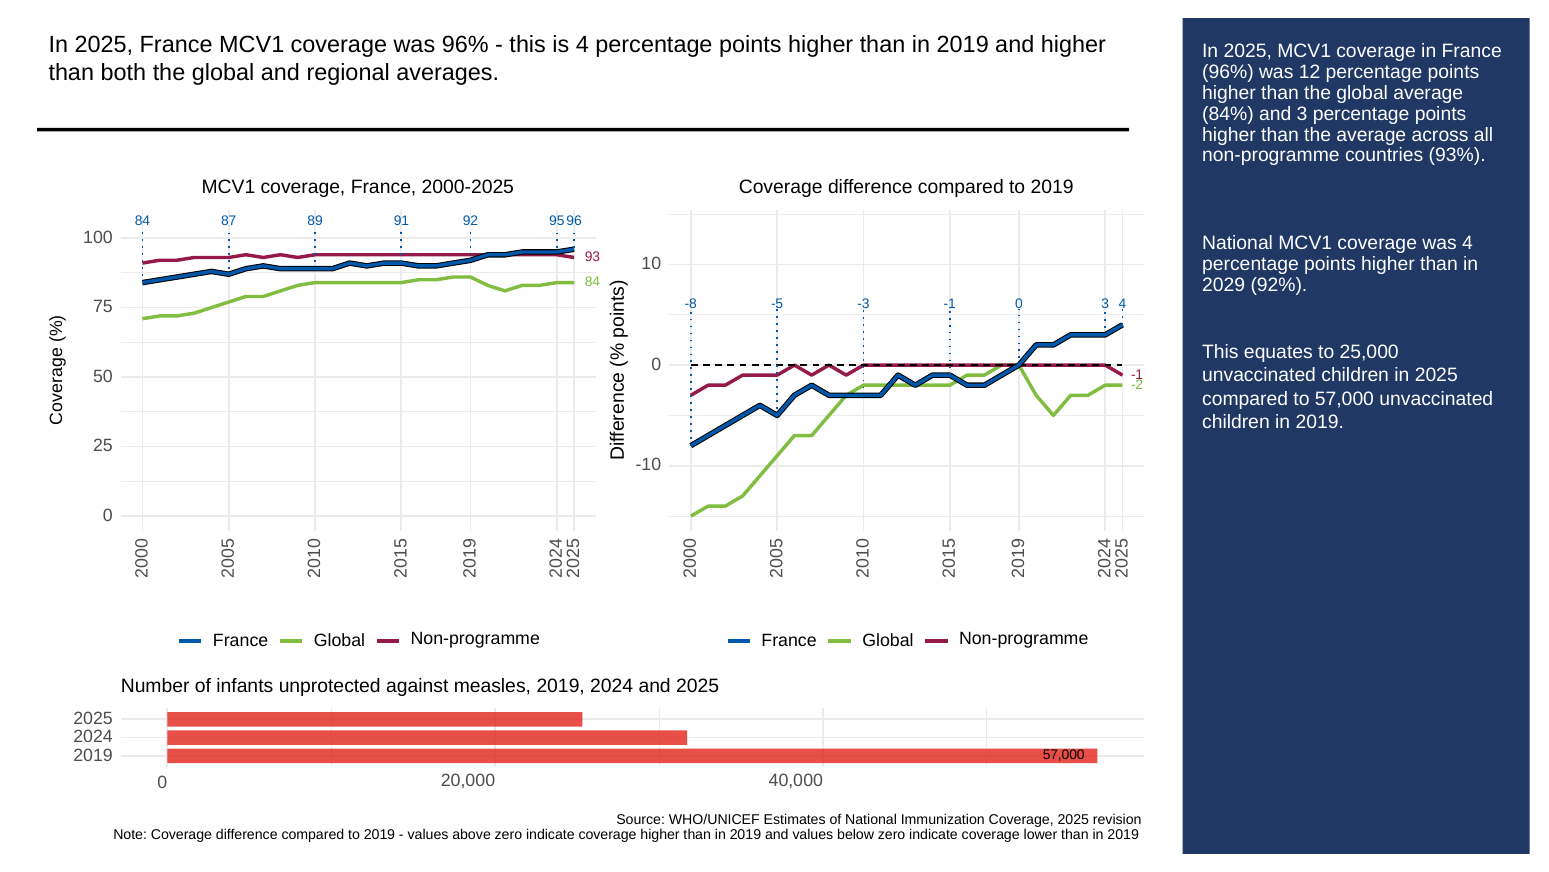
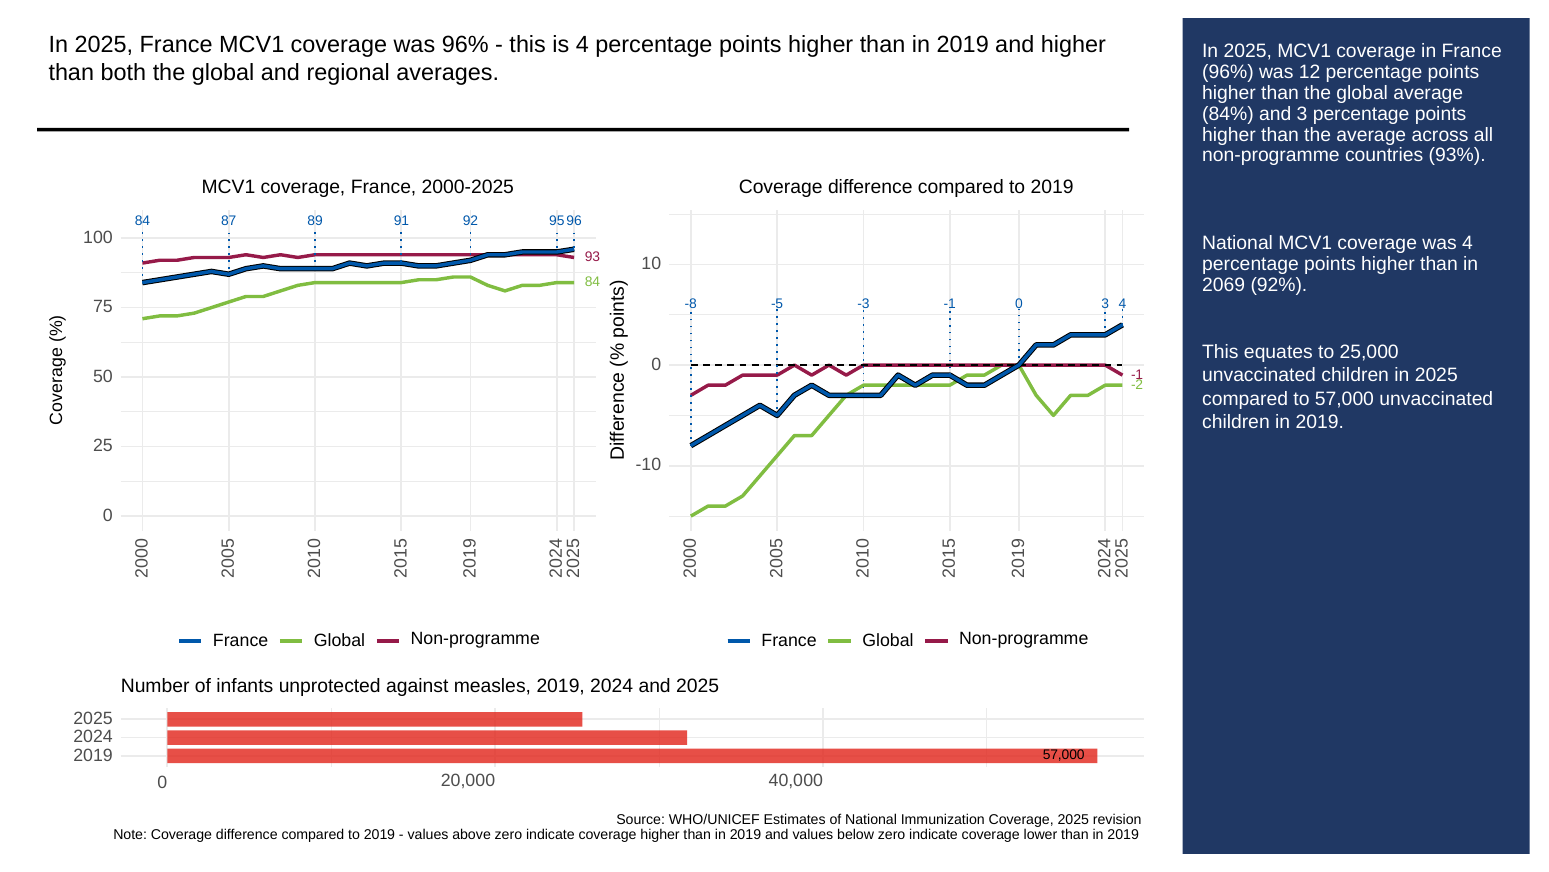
2029: 2029 -> 2069
